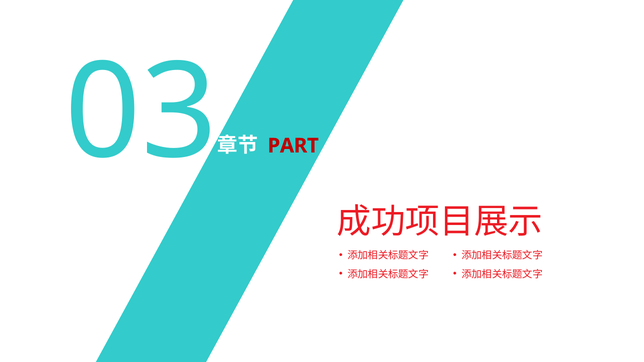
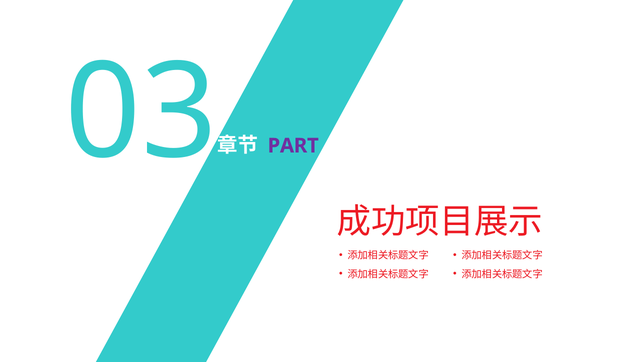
PART colour: red -> purple
